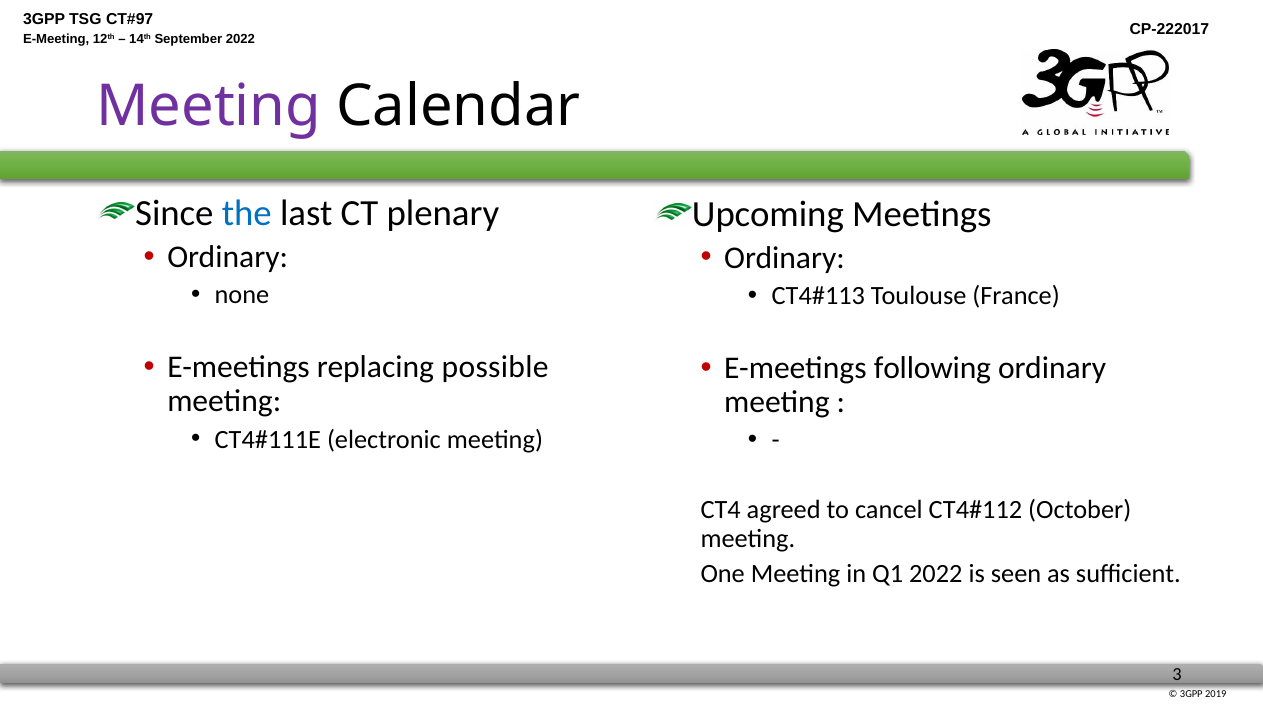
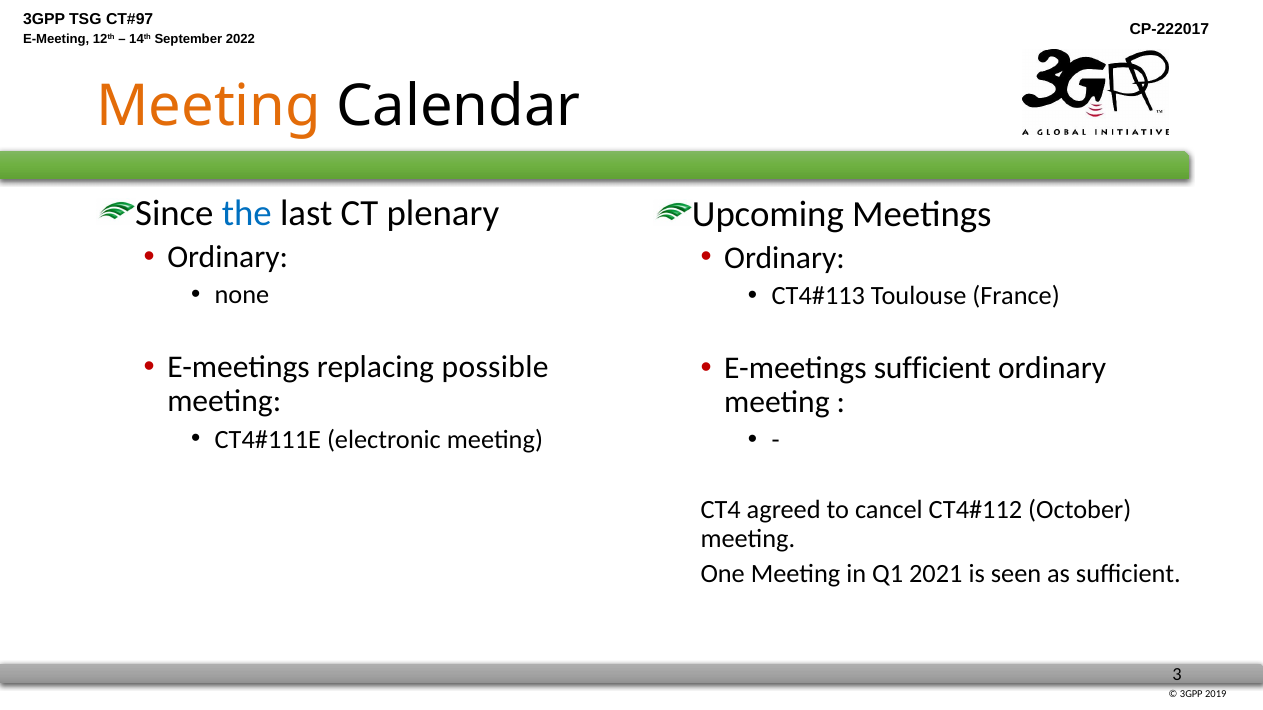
Meeting at (209, 106) colour: purple -> orange
E-meetings following: following -> sufficient
Q1 2022: 2022 -> 2021
